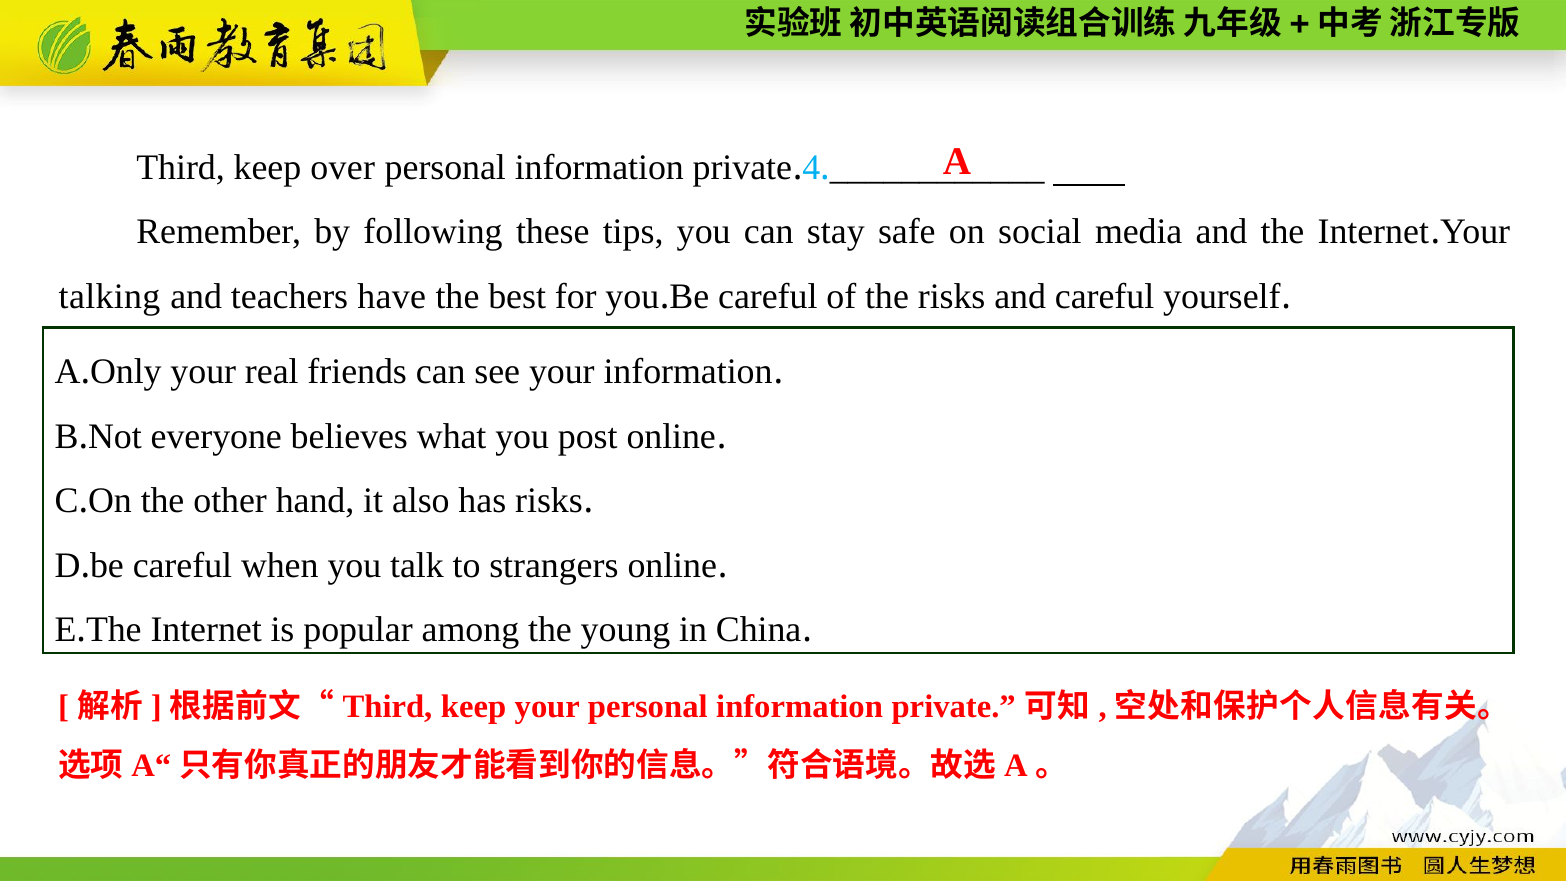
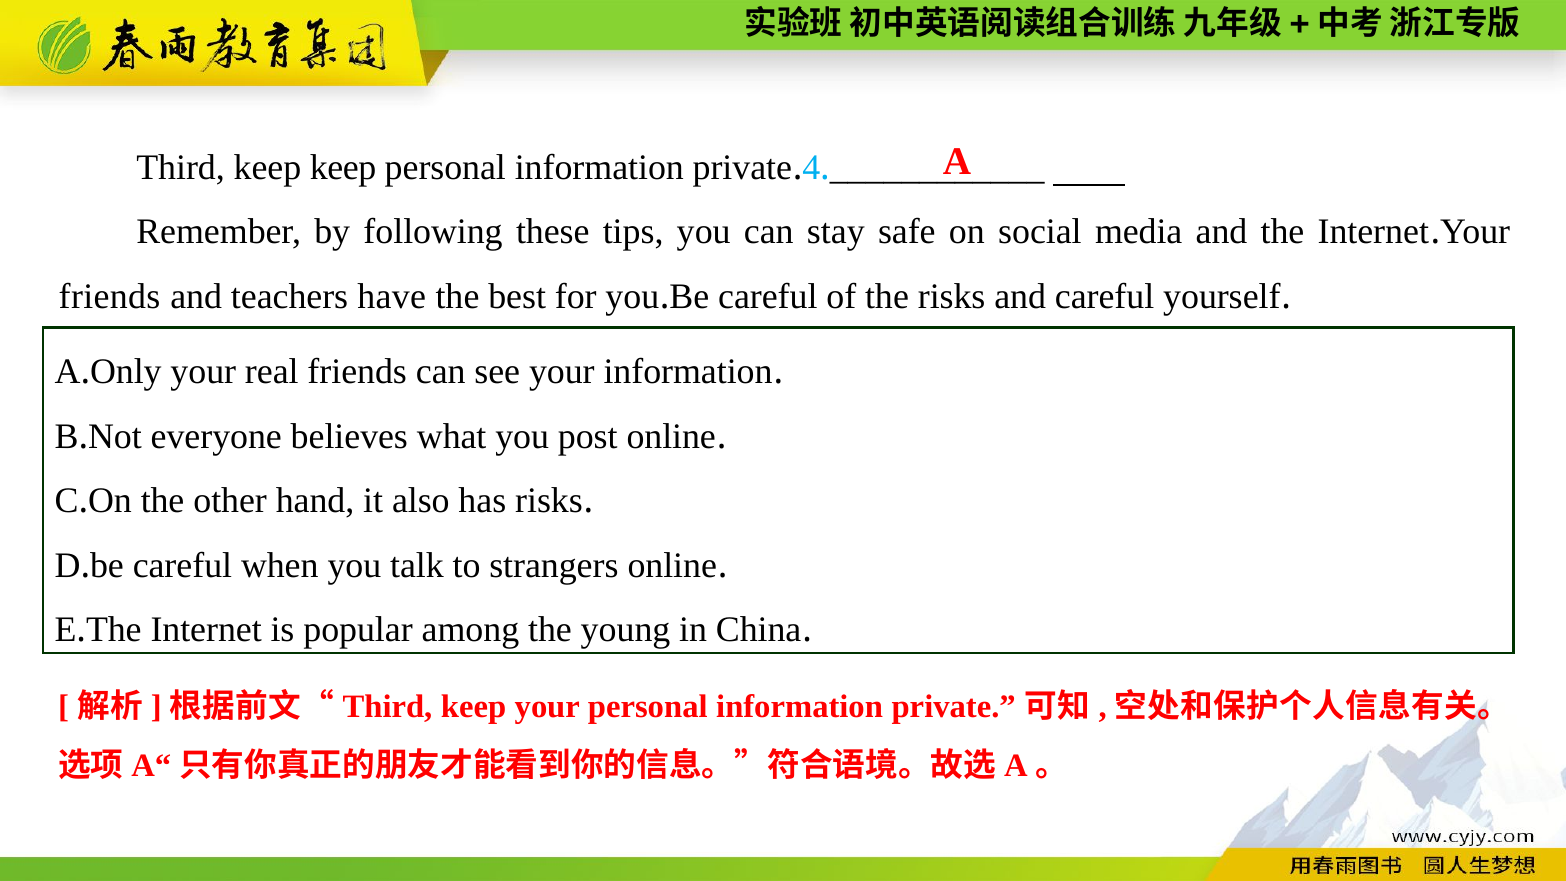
keep over: over -> keep
talking at (110, 297): talking -> friends
